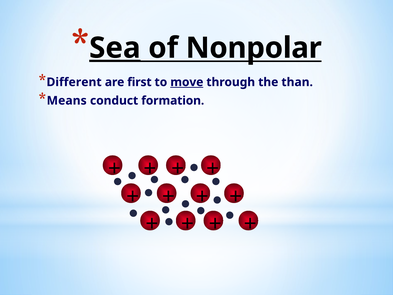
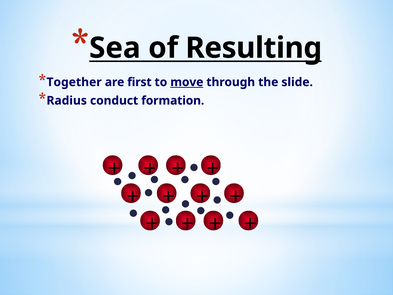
Sea underline: present -> none
Nonpolar: Nonpolar -> Resulting
Different: Different -> Together
than: than -> slide
Means: Means -> Radius
